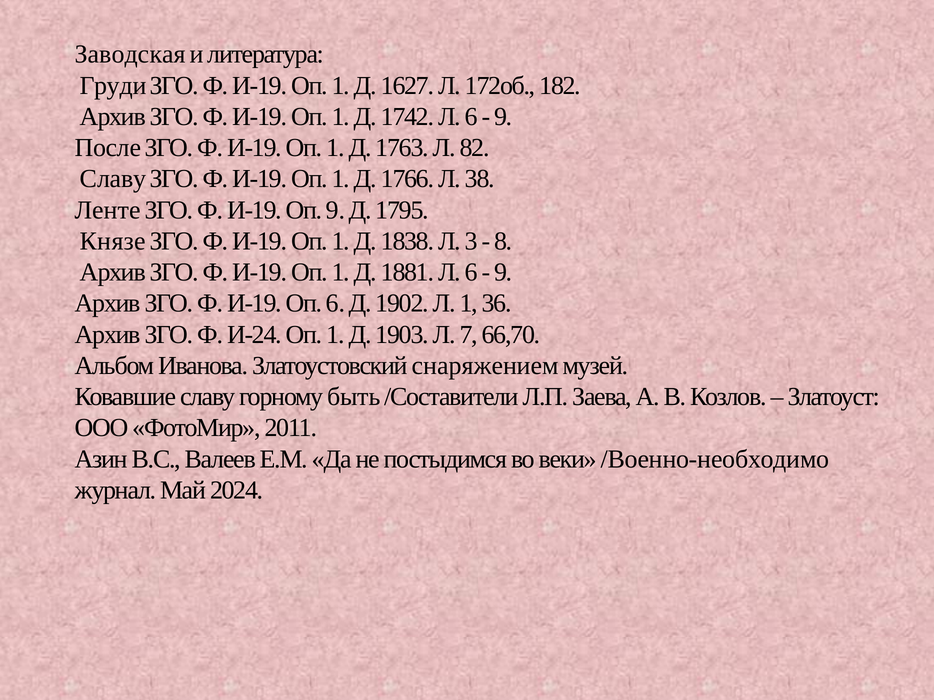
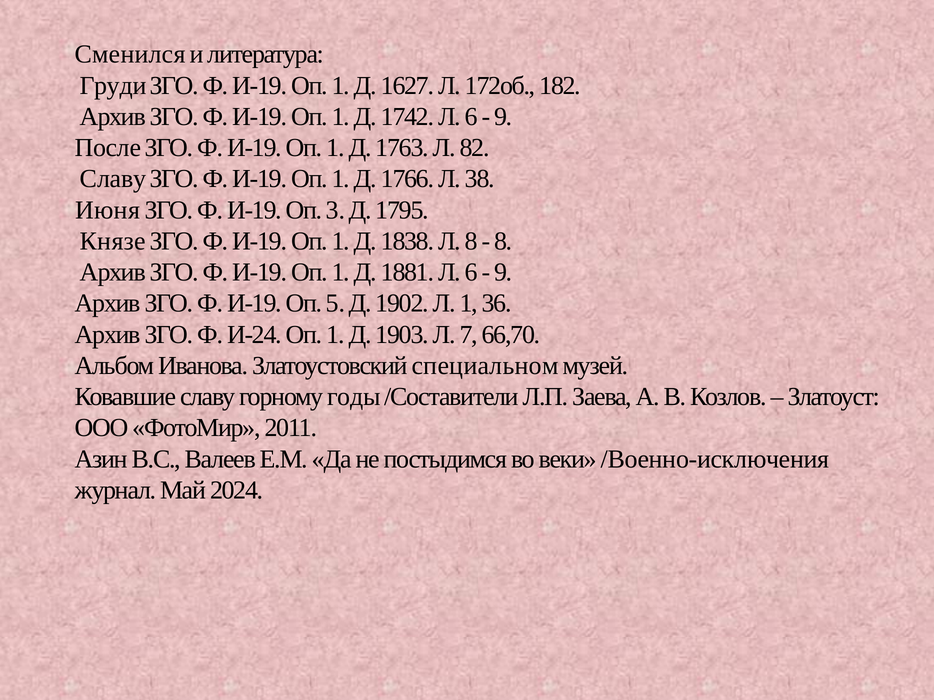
Заводская: Заводская -> Сменился
Ленте: Ленте -> Июня
Оп 9: 9 -> 3
Л 3: 3 -> 8
Оп 6: 6 -> 5
снаряжением: снаряжением -> специальном
быть: быть -> годы
/Военно-необходимо: /Военно-необходимо -> /Военно-исключения
